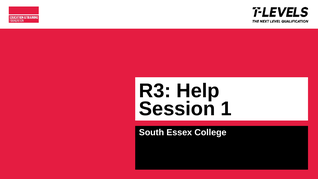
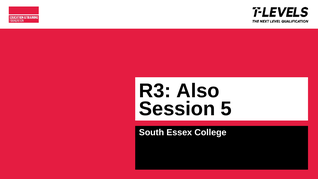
Help: Help -> Also
Session 1: 1 -> 5
